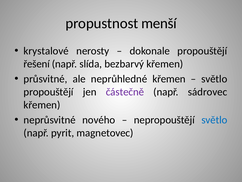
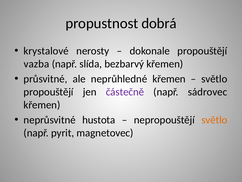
menší: menší -> dobrá
řešení: řešení -> vazba
nového: nového -> hustota
světlo at (214, 120) colour: blue -> orange
